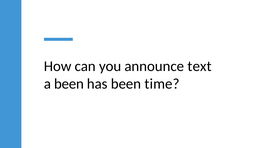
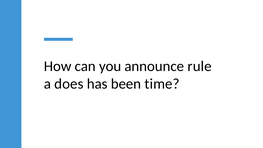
text: text -> rule
a been: been -> does
